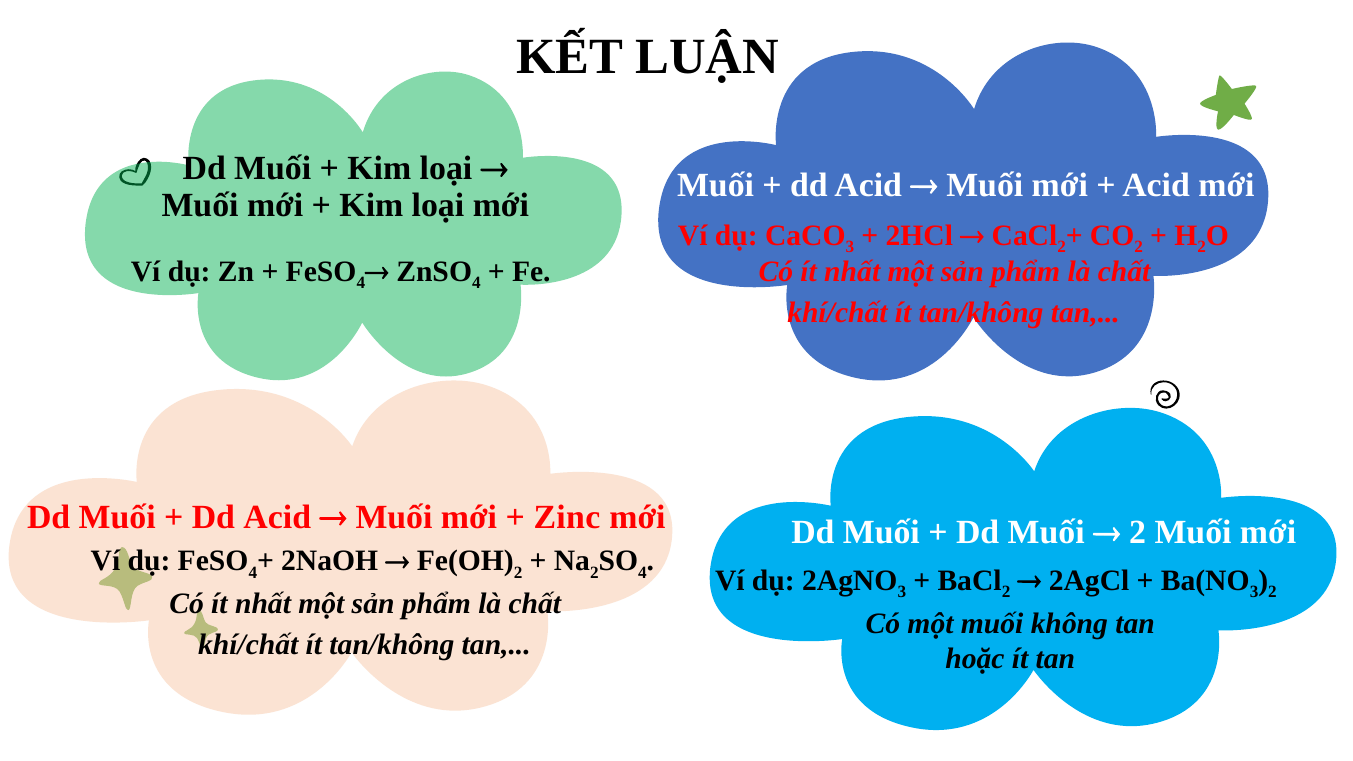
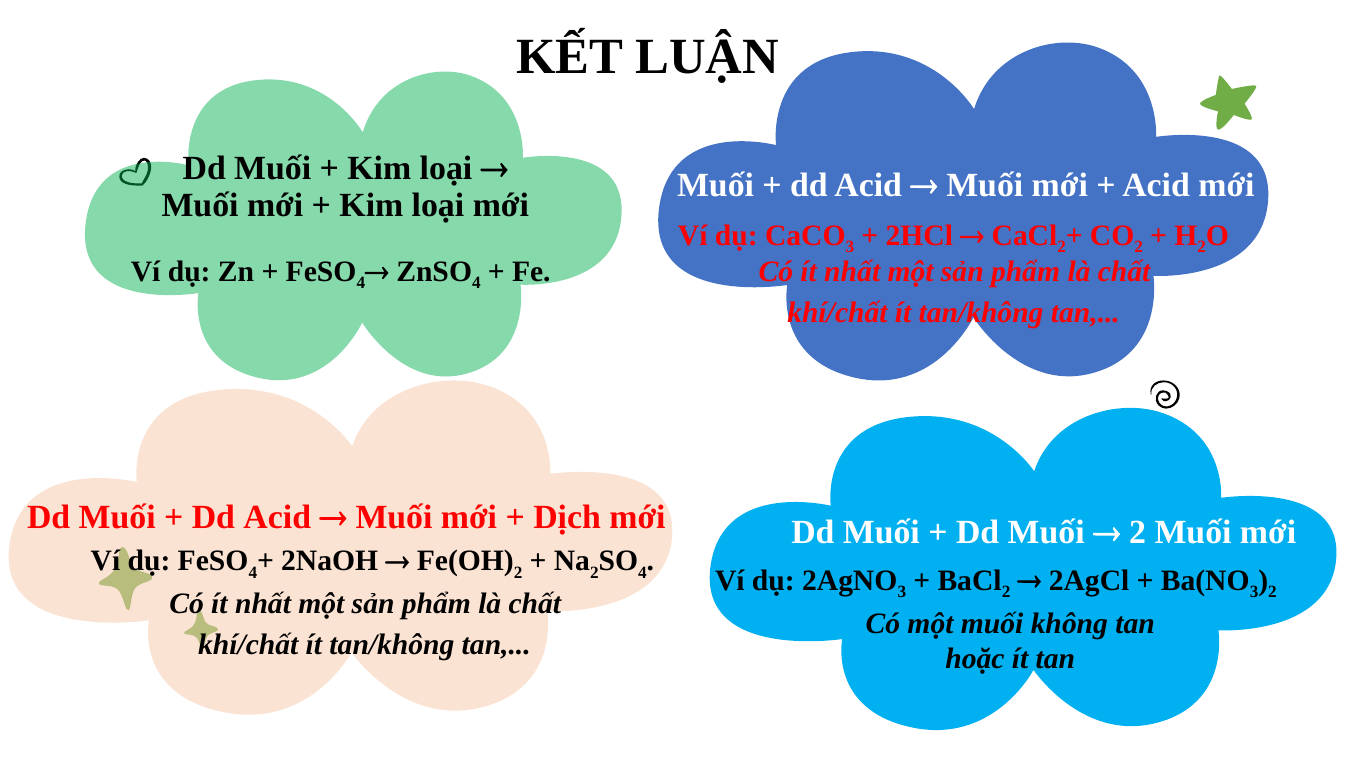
Zinc: Zinc -> Dịch
